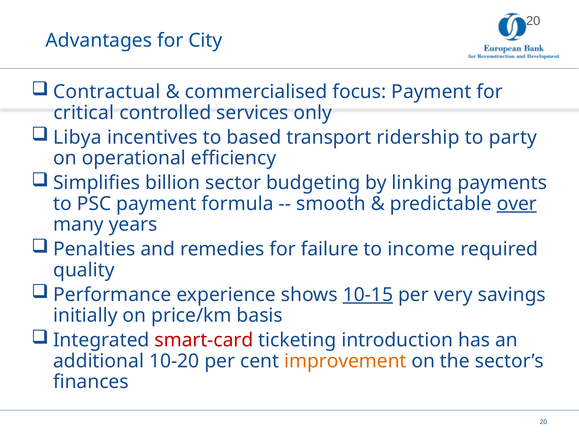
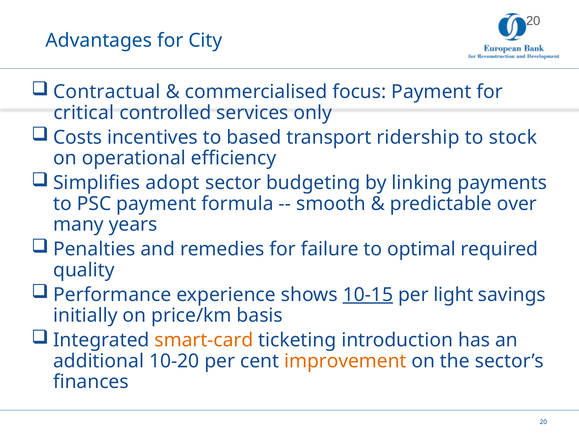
Libya: Libya -> Costs
party: party -> stock
billion: billion -> adopt
over underline: present -> none
income: income -> optimal
very: very -> light
smart-card colour: red -> orange
